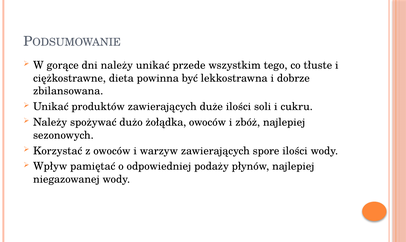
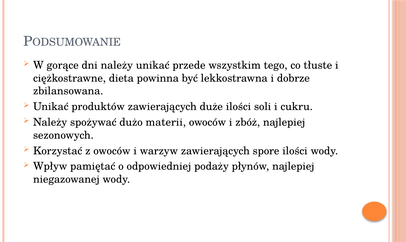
żołądka: żołądka -> materii
